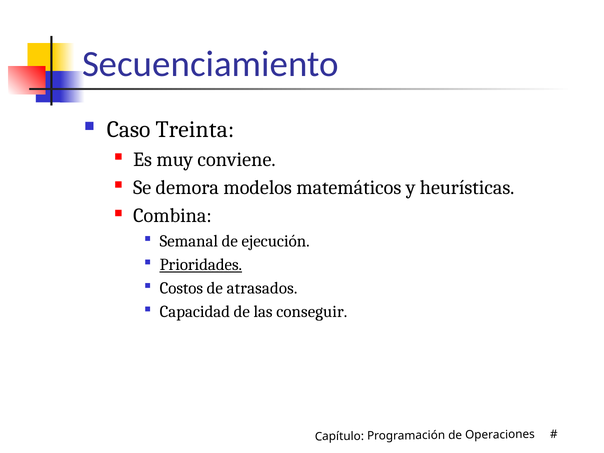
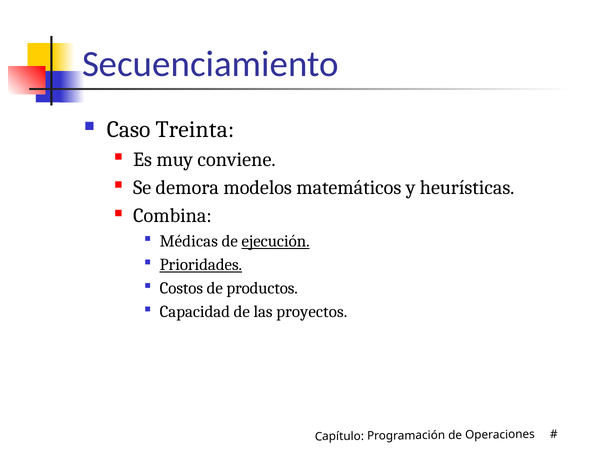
Semanal: Semanal -> Médicas
ejecución underline: none -> present
atrasados: atrasados -> productos
conseguir: conseguir -> proyectos
